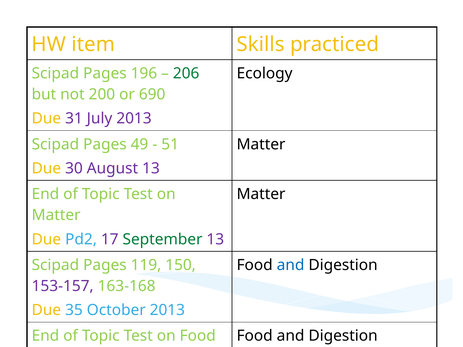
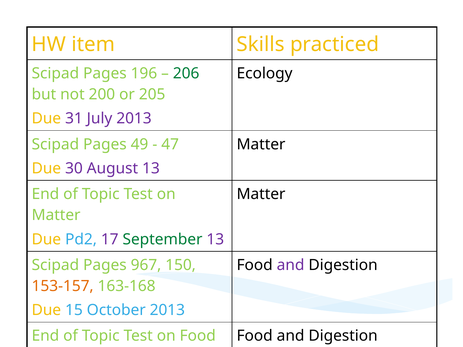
690: 690 -> 205
51: 51 -> 47
119: 119 -> 967
and at (291, 265) colour: blue -> purple
153-157 colour: purple -> orange
35: 35 -> 15
